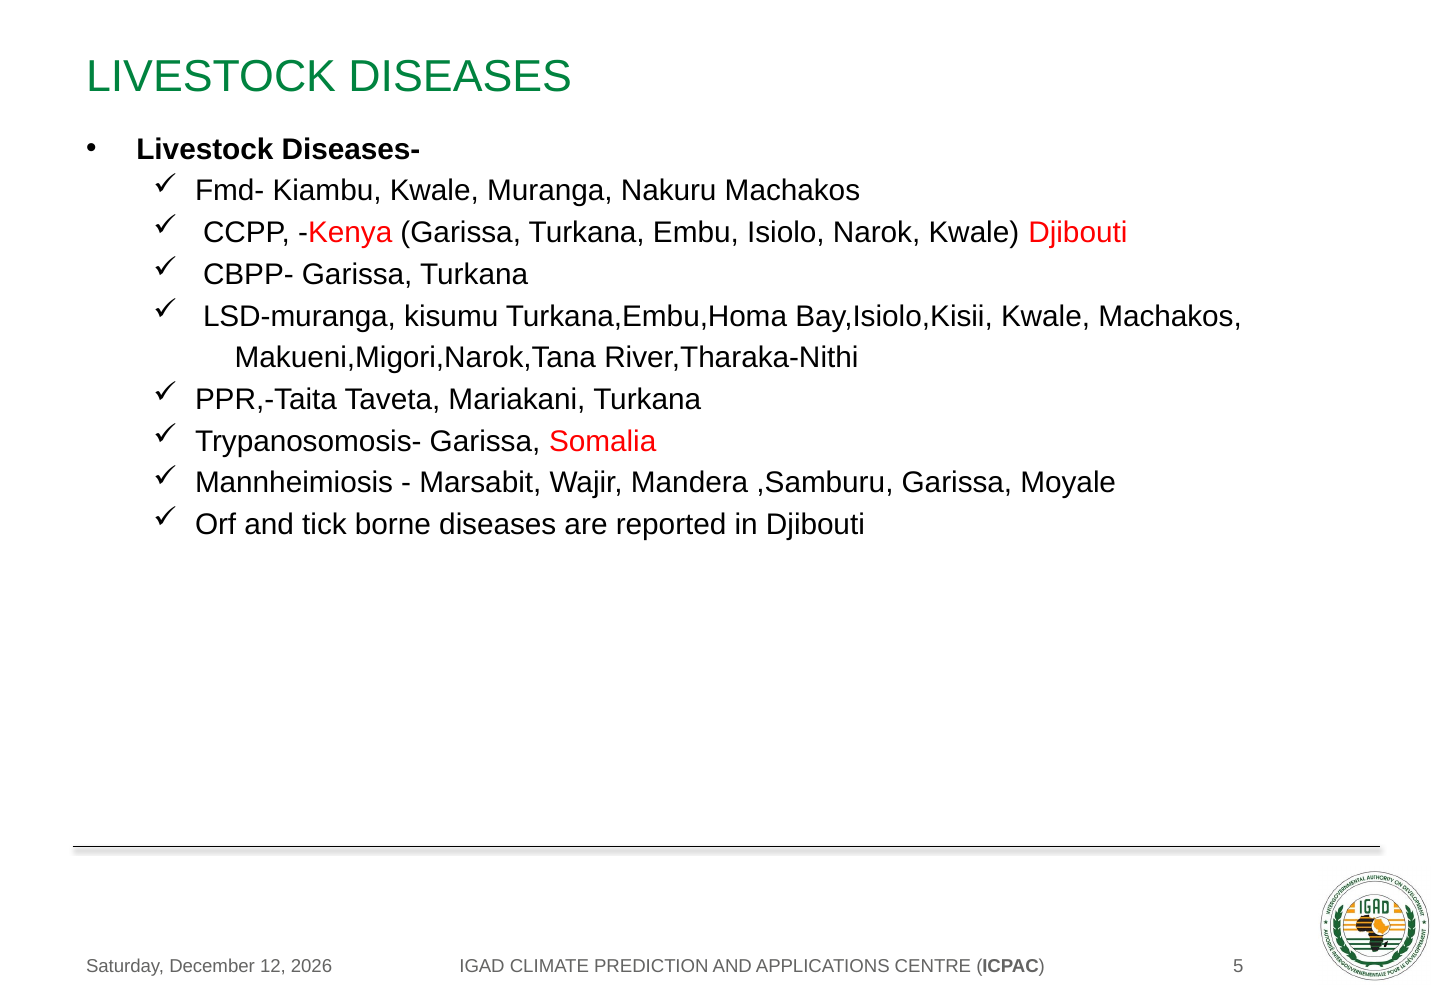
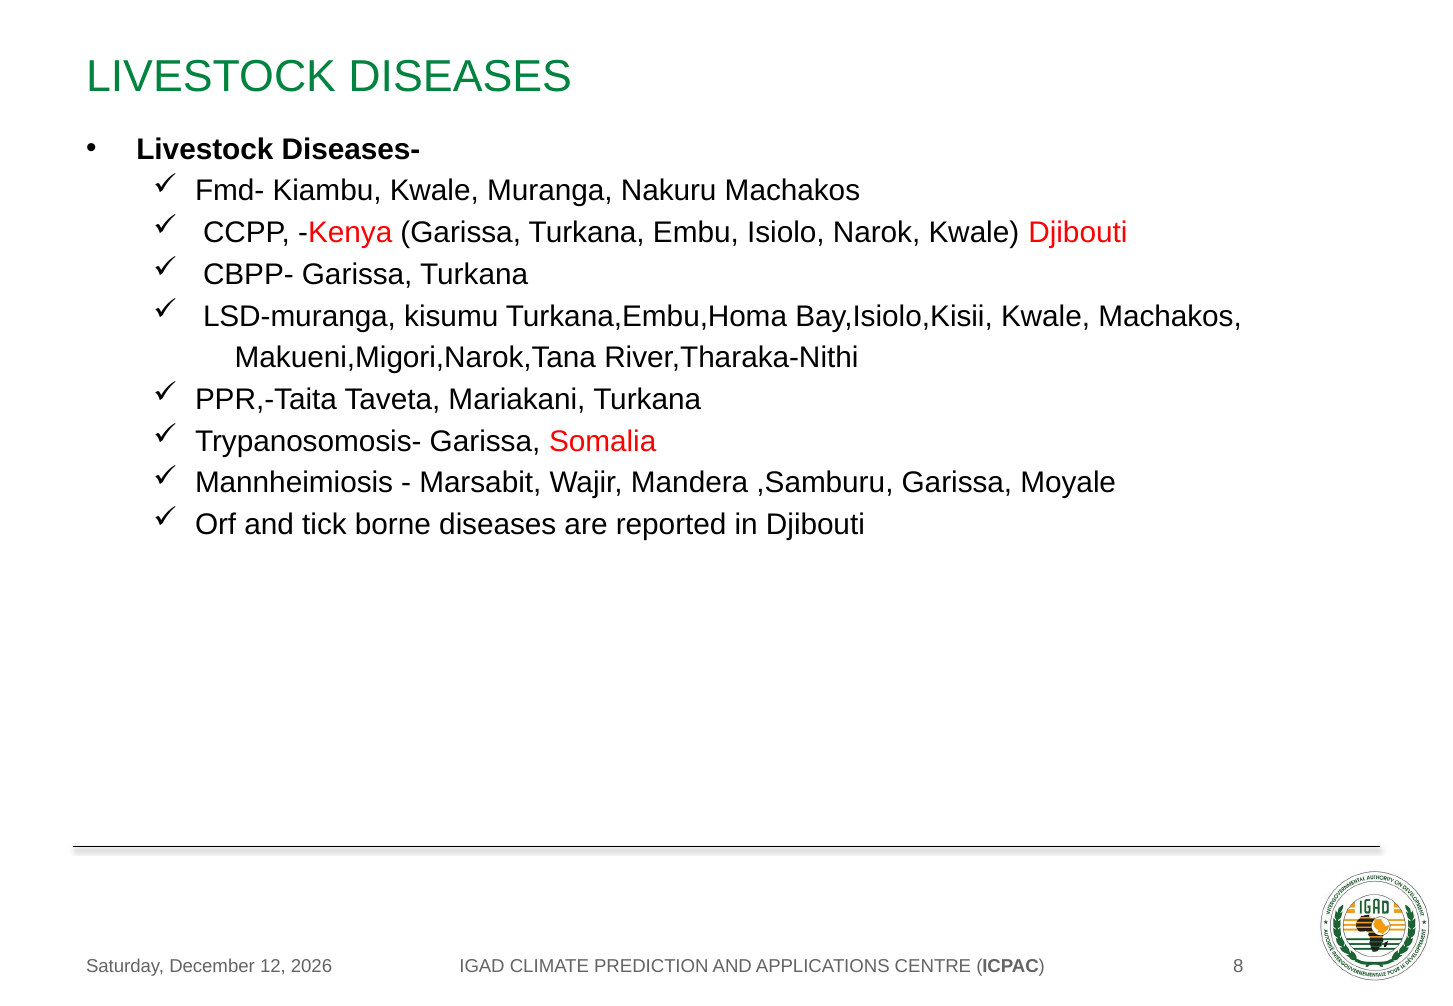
5: 5 -> 8
